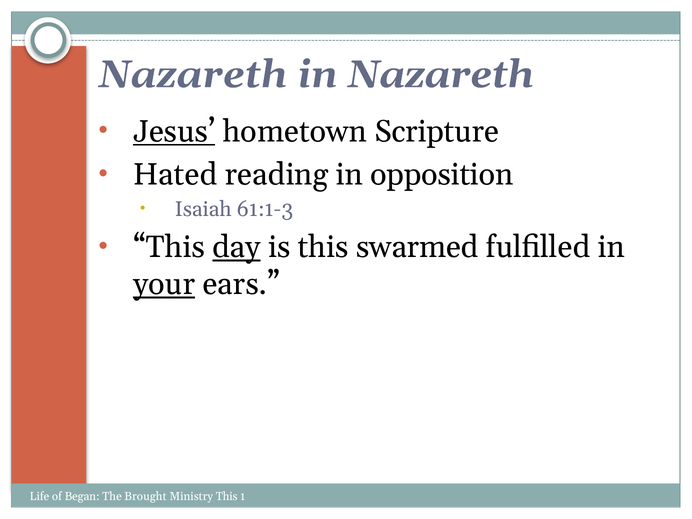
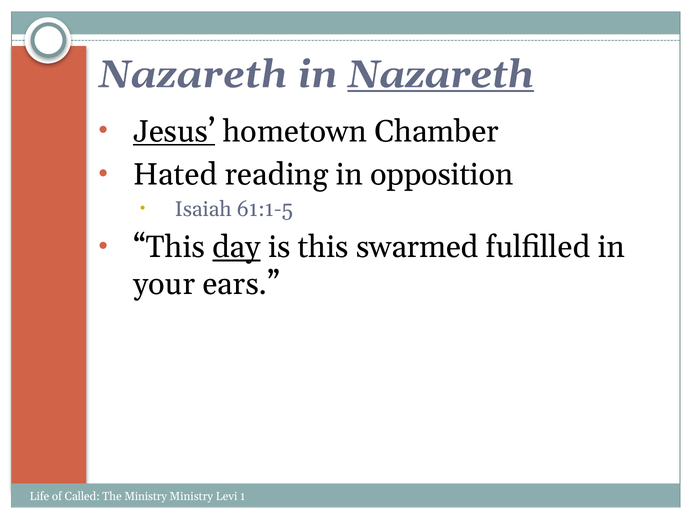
Nazareth at (441, 75) underline: none -> present
Scripture: Scripture -> Chamber
61:1-3: 61:1-3 -> 61:1-5
your underline: present -> none
Began: Began -> Called
The Brought: Brought -> Ministry
Ministry This: This -> Levi
